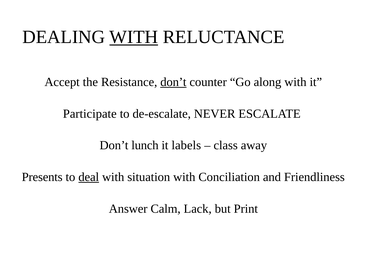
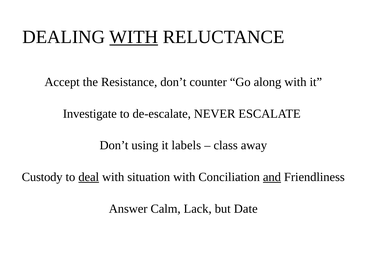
don’t at (173, 82) underline: present -> none
Participate: Participate -> Investigate
lunch: lunch -> using
Presents: Presents -> Custody
and underline: none -> present
Print: Print -> Date
